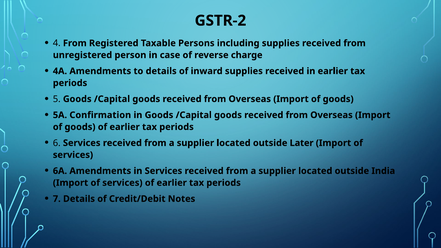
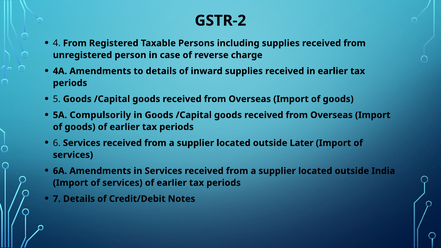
Confirmation: Confirmation -> Compulsorily
